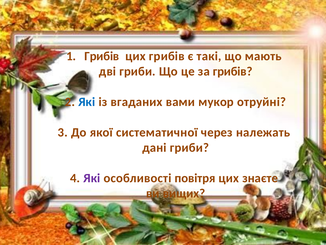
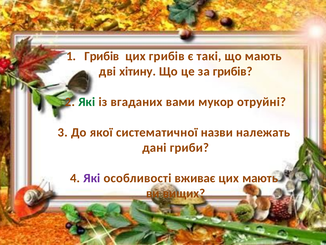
дві гриби: гриби -> хітину
Які at (87, 102) colour: blue -> green
через: через -> назви
повітря: повітря -> вживає
цих знаєте: знаєте -> мають
